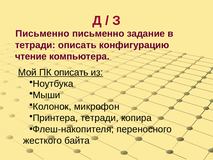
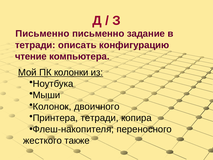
ПК описать: описать -> колонки
микрофон: микрофон -> двоичного
байта: байта -> также
